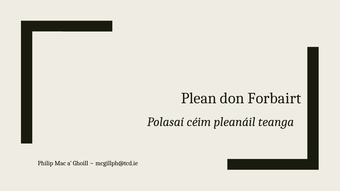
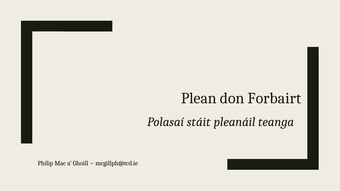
céim: céim -> stáit
